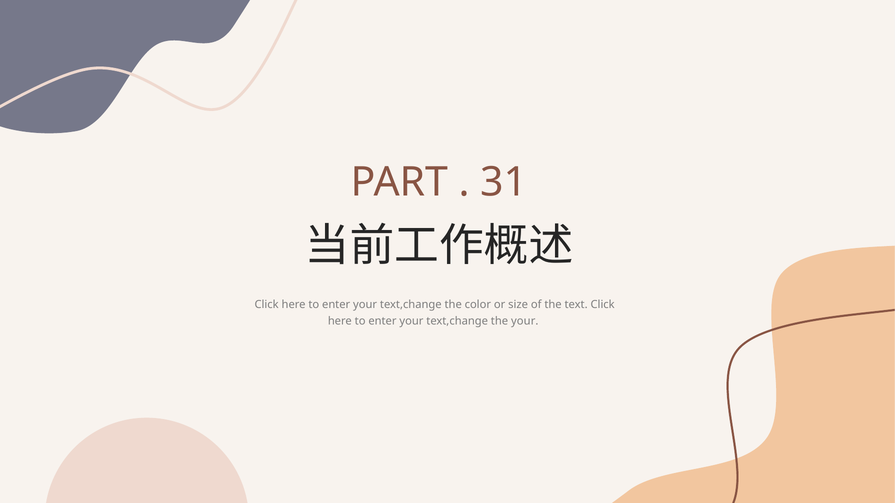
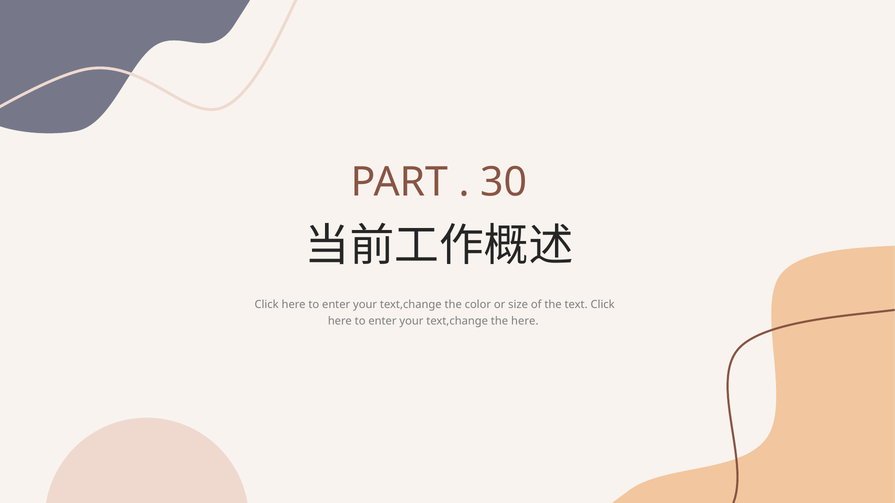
31: 31 -> 30
the your: your -> here
